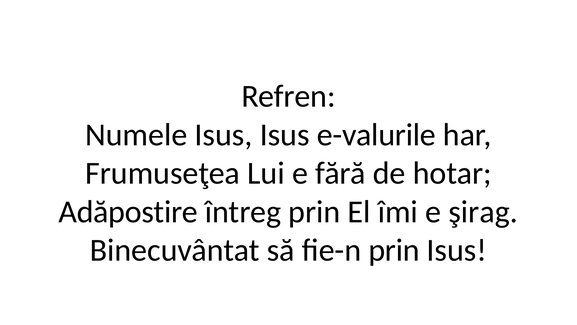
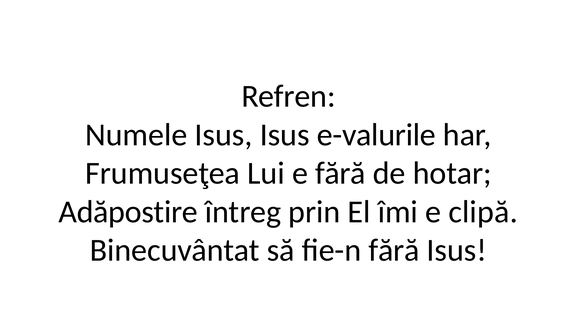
şirag: şirag -> clipă
fie-n prin: prin -> fără
